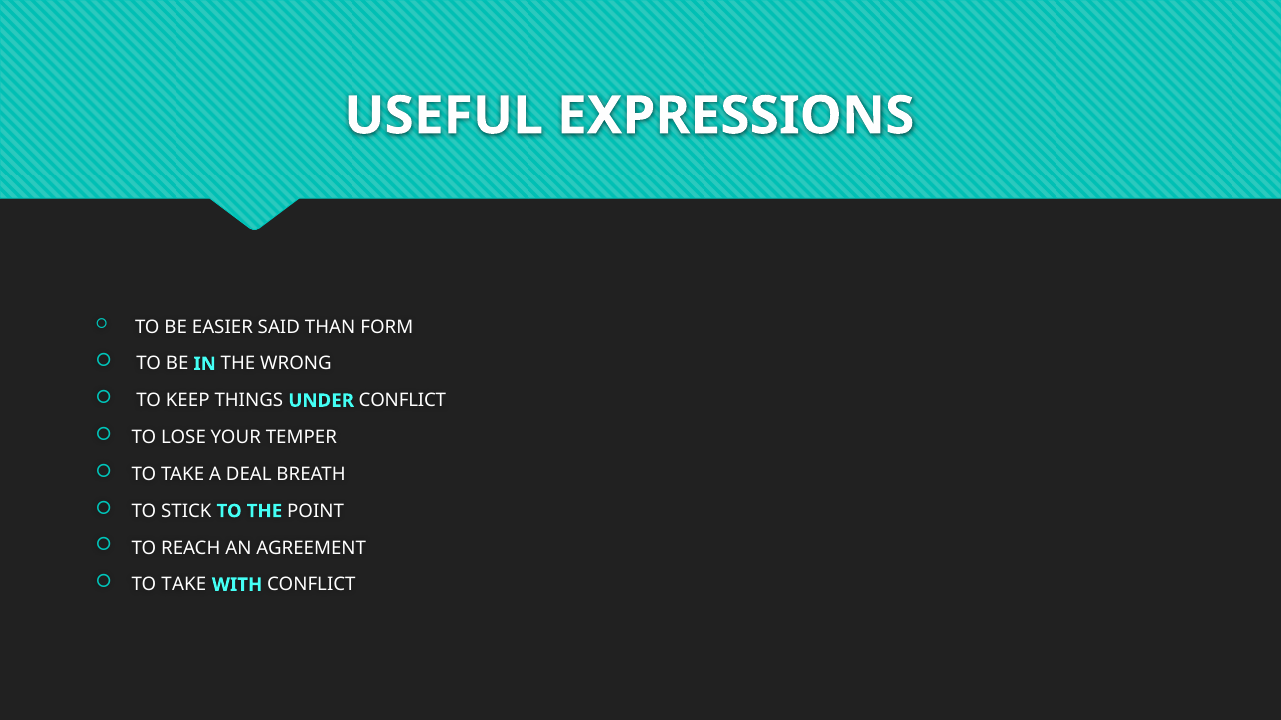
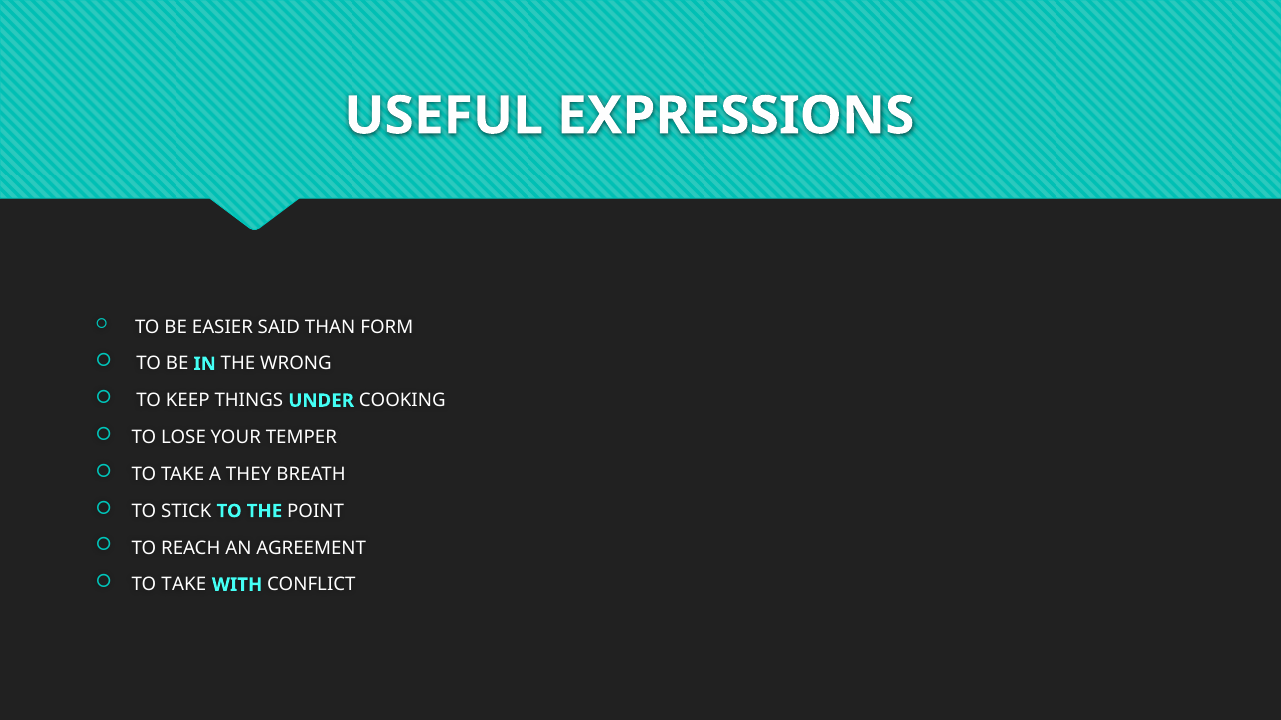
UNDER CONFLICT: CONFLICT -> COOKING
DEAL: DEAL -> THEY
